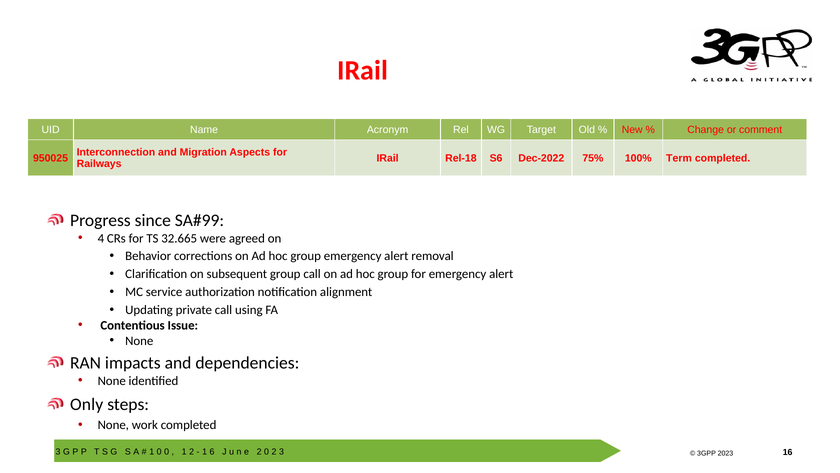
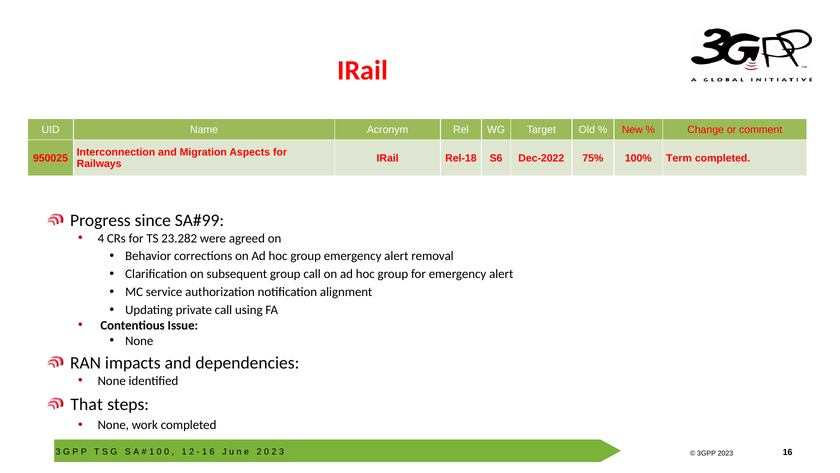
32.665: 32.665 -> 23.282
Only: Only -> That
